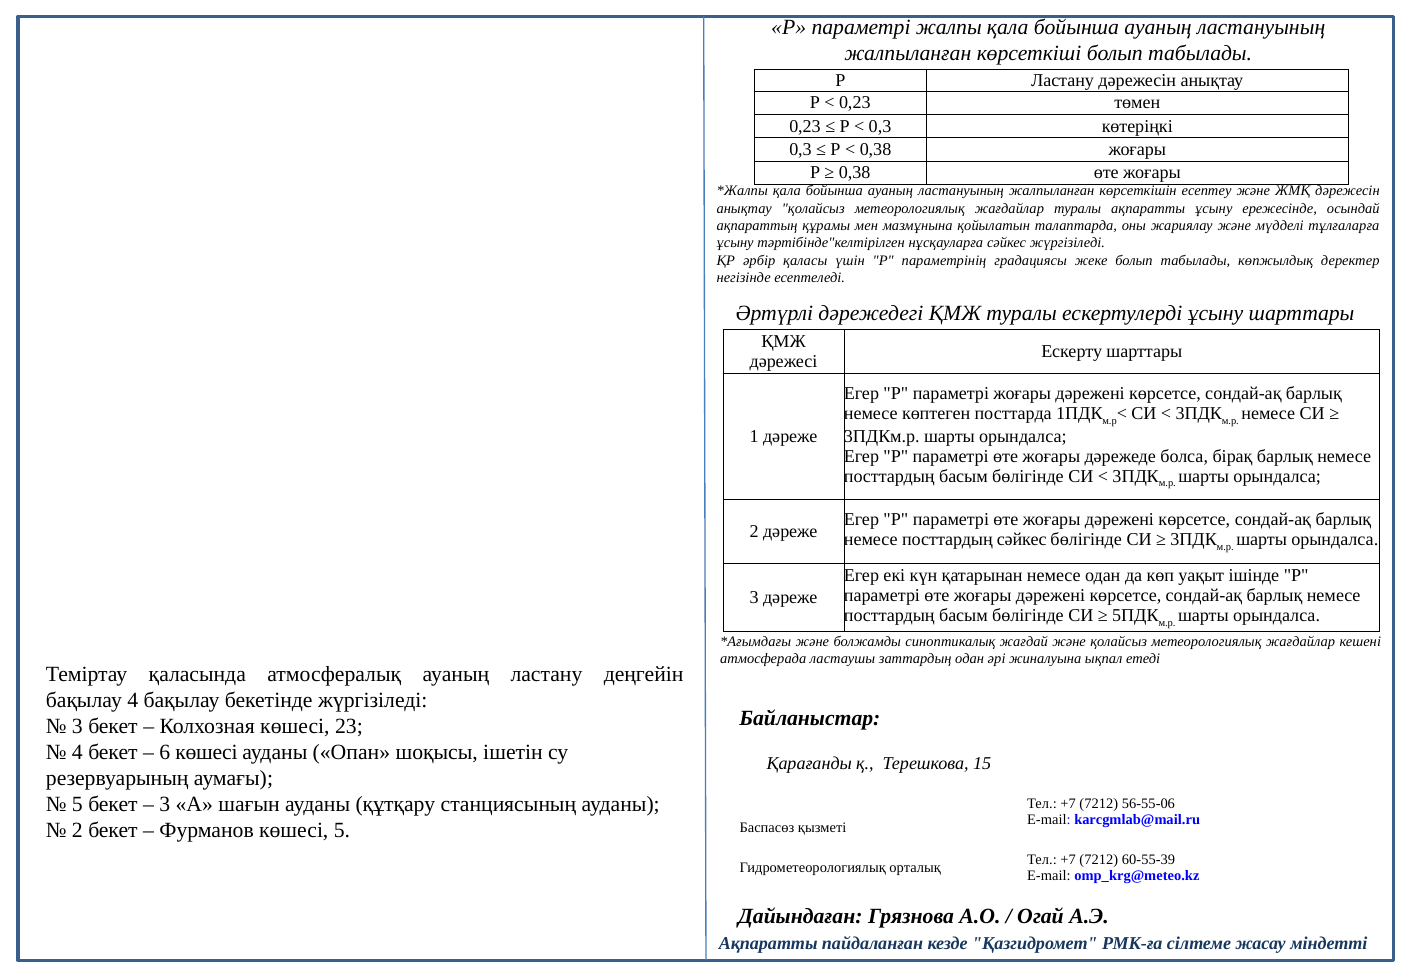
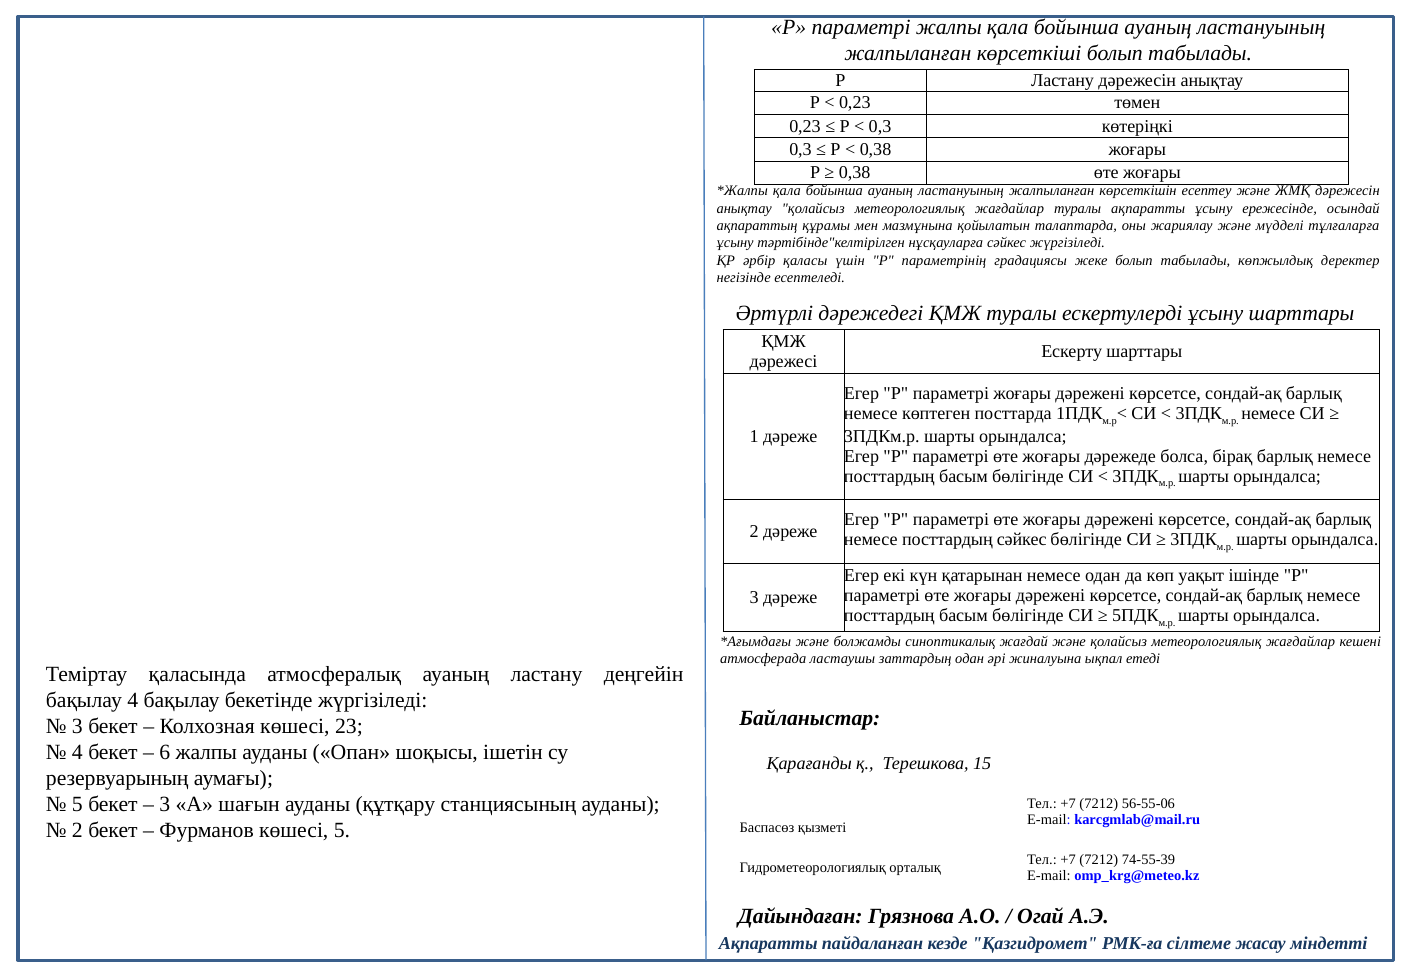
6 көшесі: көшесі -> жалпы
60-55-39: 60-55-39 -> 74-55-39
